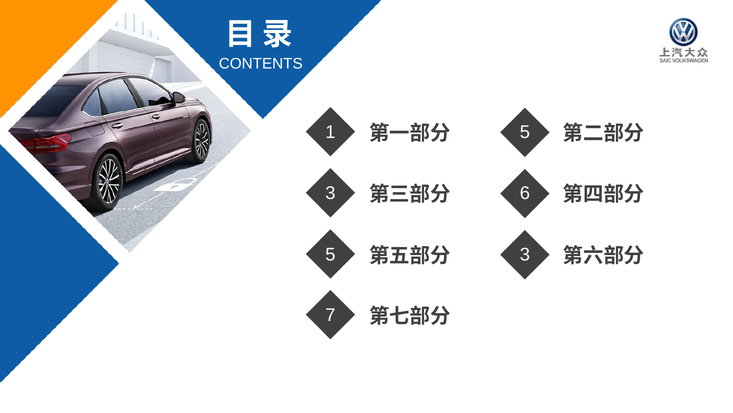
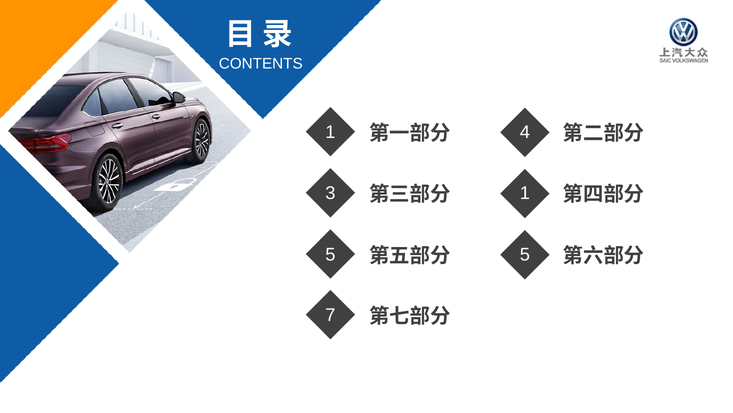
1 5: 5 -> 4
3 6: 6 -> 1
5 3: 3 -> 5
